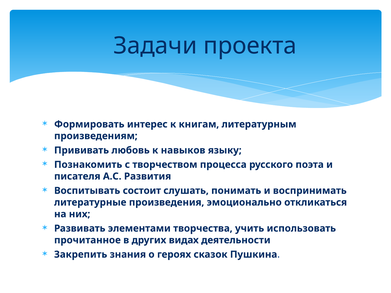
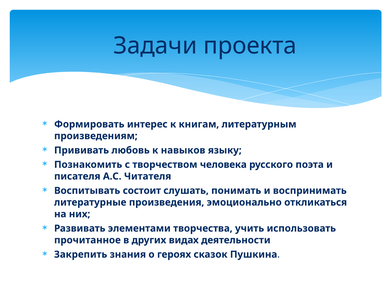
процесса: процесса -> человека
Развития: Развития -> Читателя
